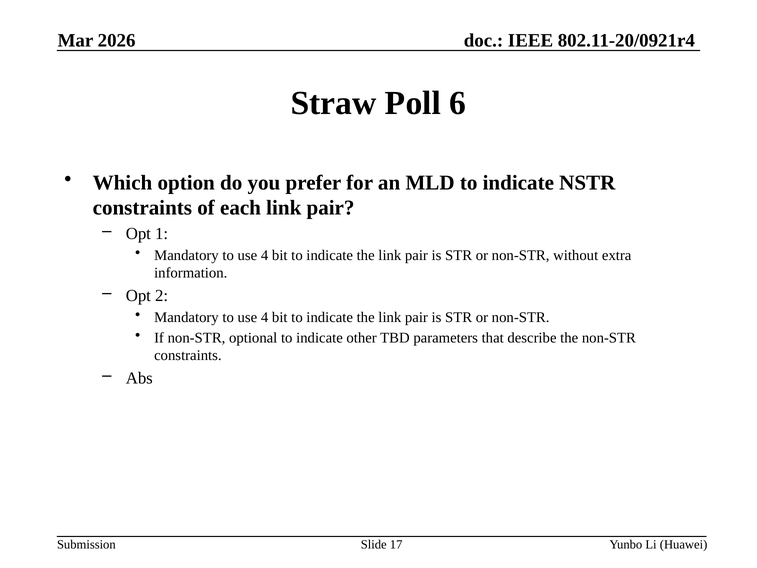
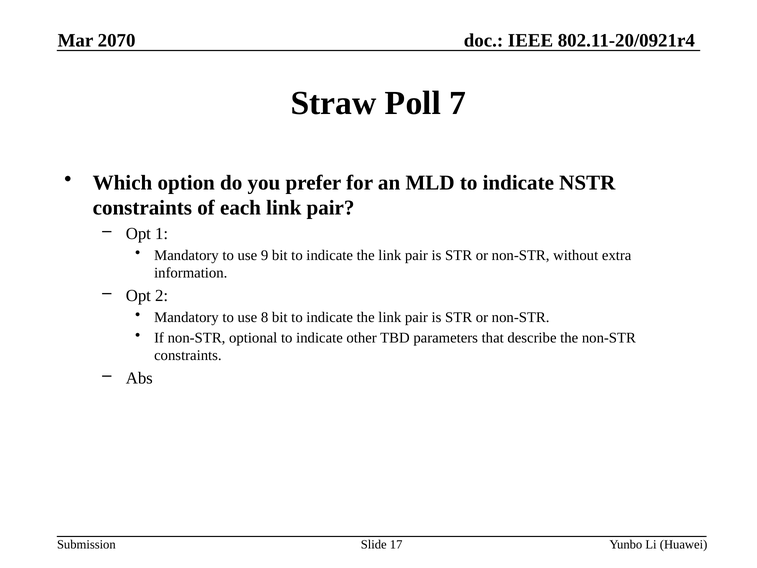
2026: 2026 -> 2070
6: 6 -> 7
4 at (265, 255): 4 -> 9
4 at (265, 317): 4 -> 8
